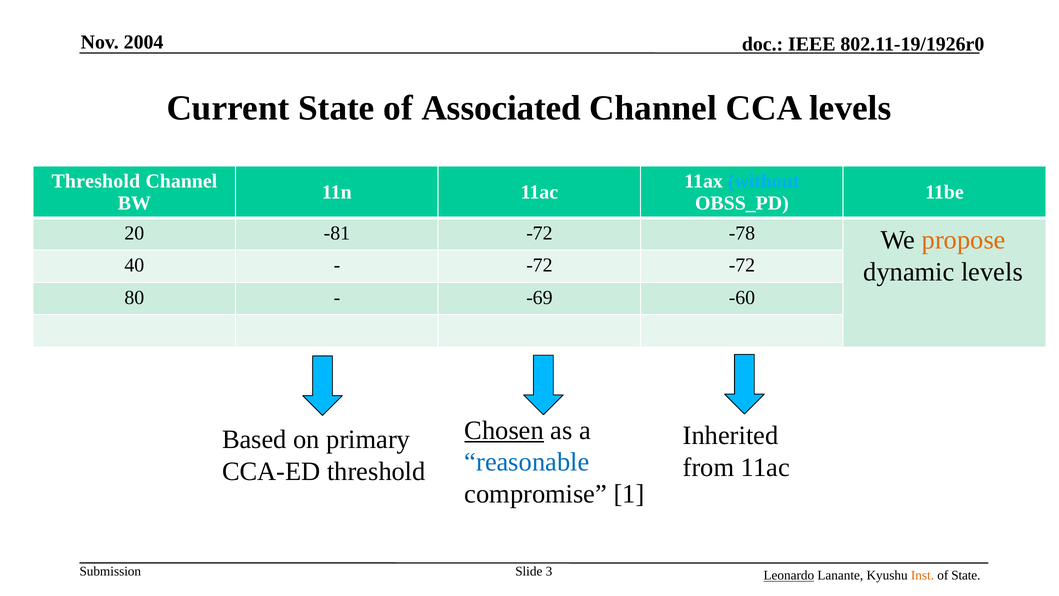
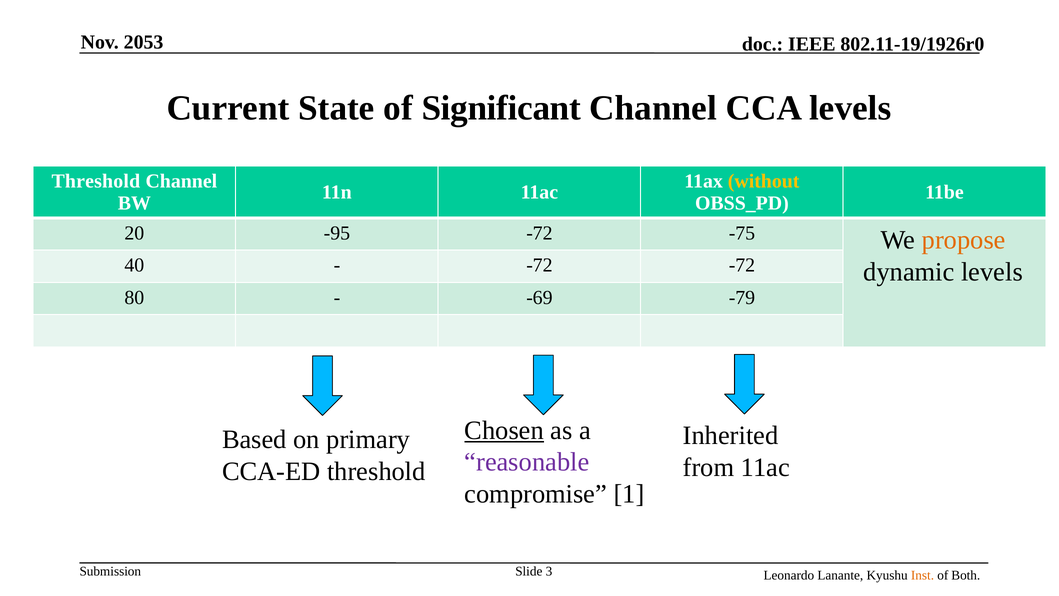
2004: 2004 -> 2053
Associated: Associated -> Significant
without colour: light blue -> yellow
-81: -81 -> -95
-78: -78 -> -75
-60: -60 -> -79
reasonable colour: blue -> purple
Leonardo underline: present -> none
of State: State -> Both
